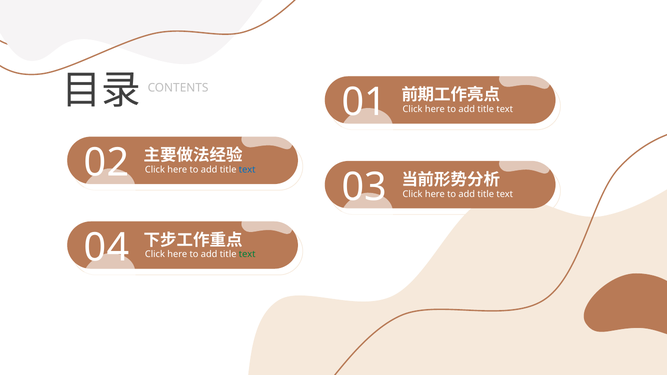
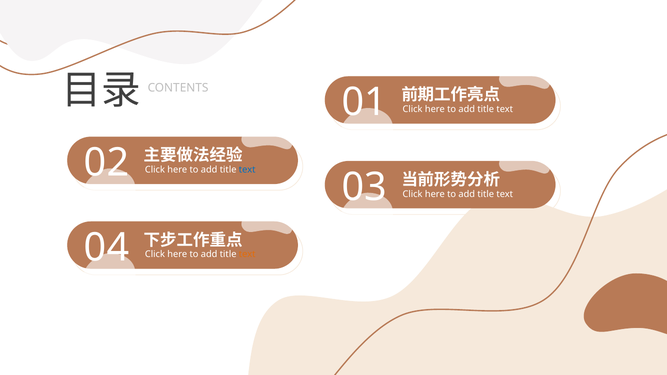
text at (247, 255) colour: green -> orange
